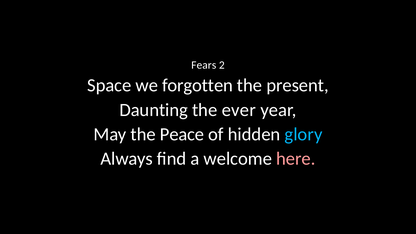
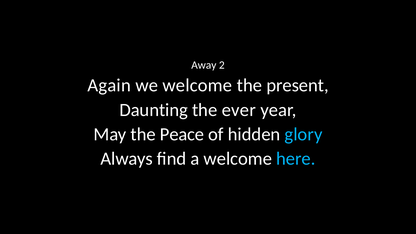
Fears: Fears -> Away
Space: Space -> Again
we forgotten: forgotten -> welcome
here colour: pink -> light blue
